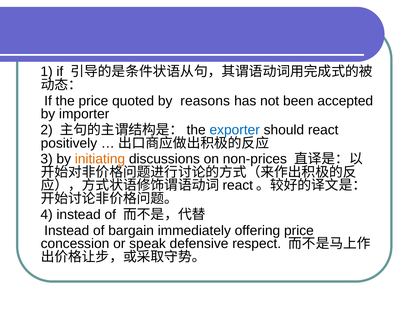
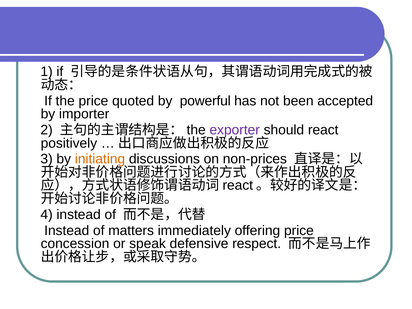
reasons: reasons -> powerful
exporter colour: blue -> purple
bargain: bargain -> matters
